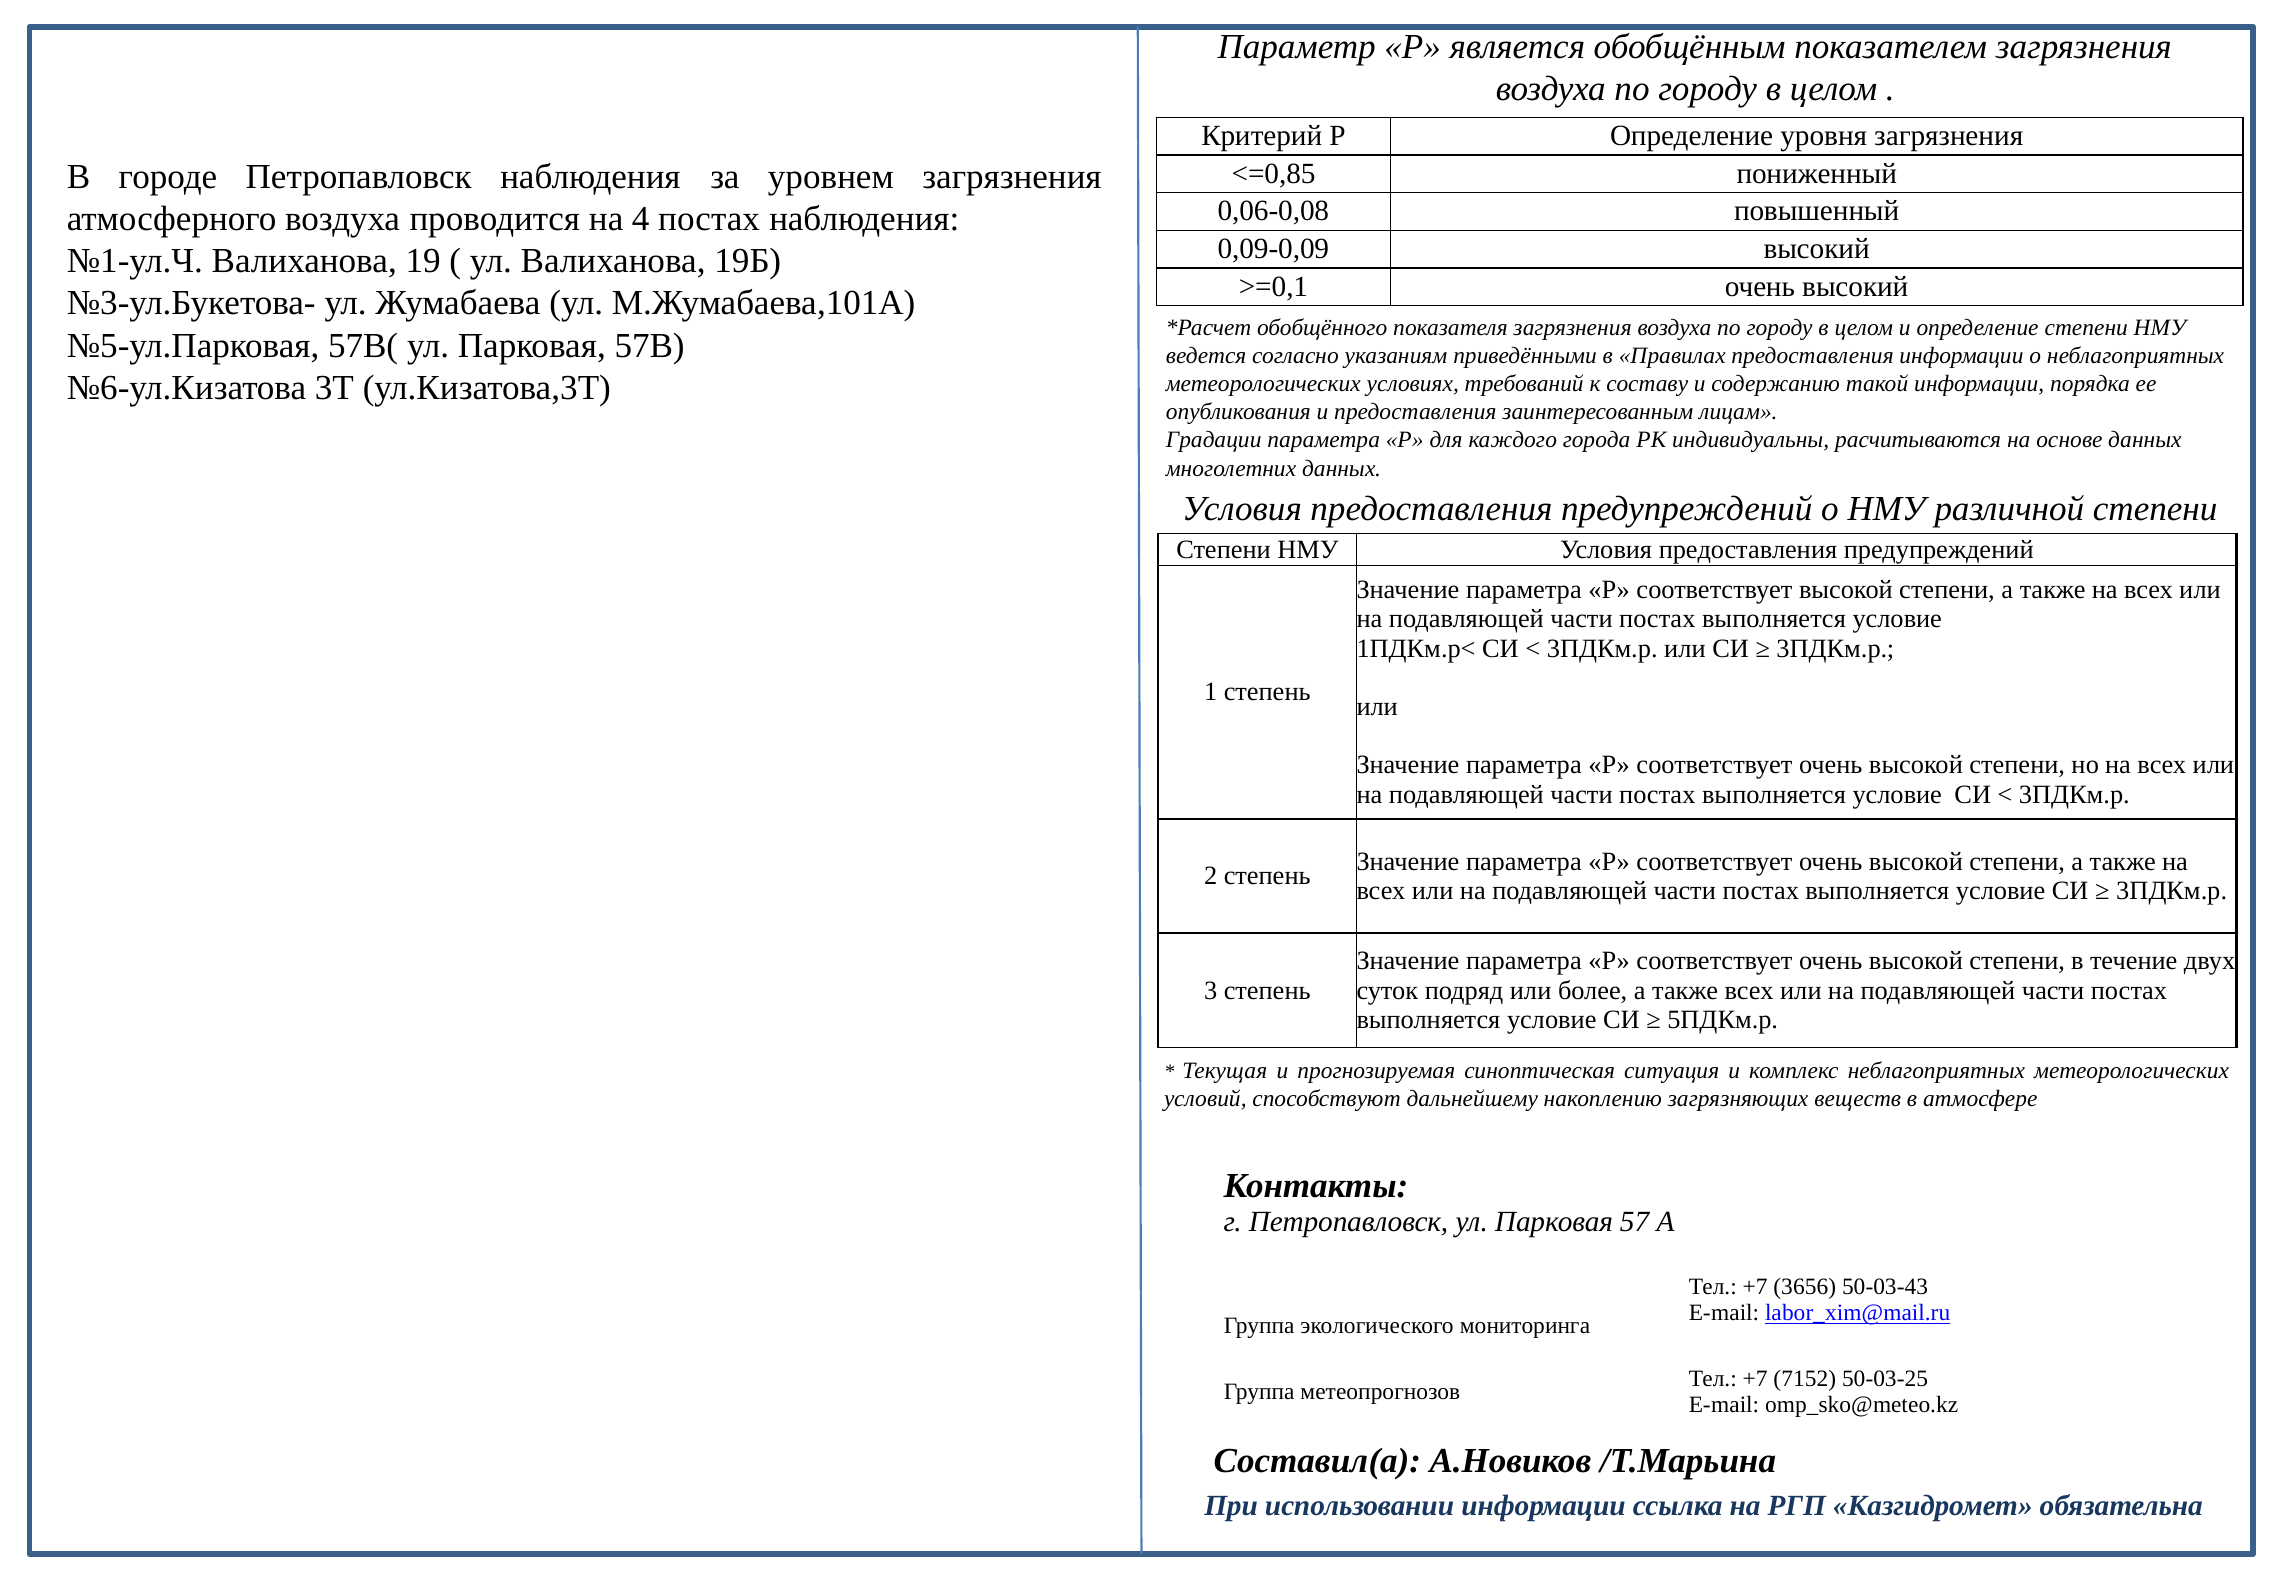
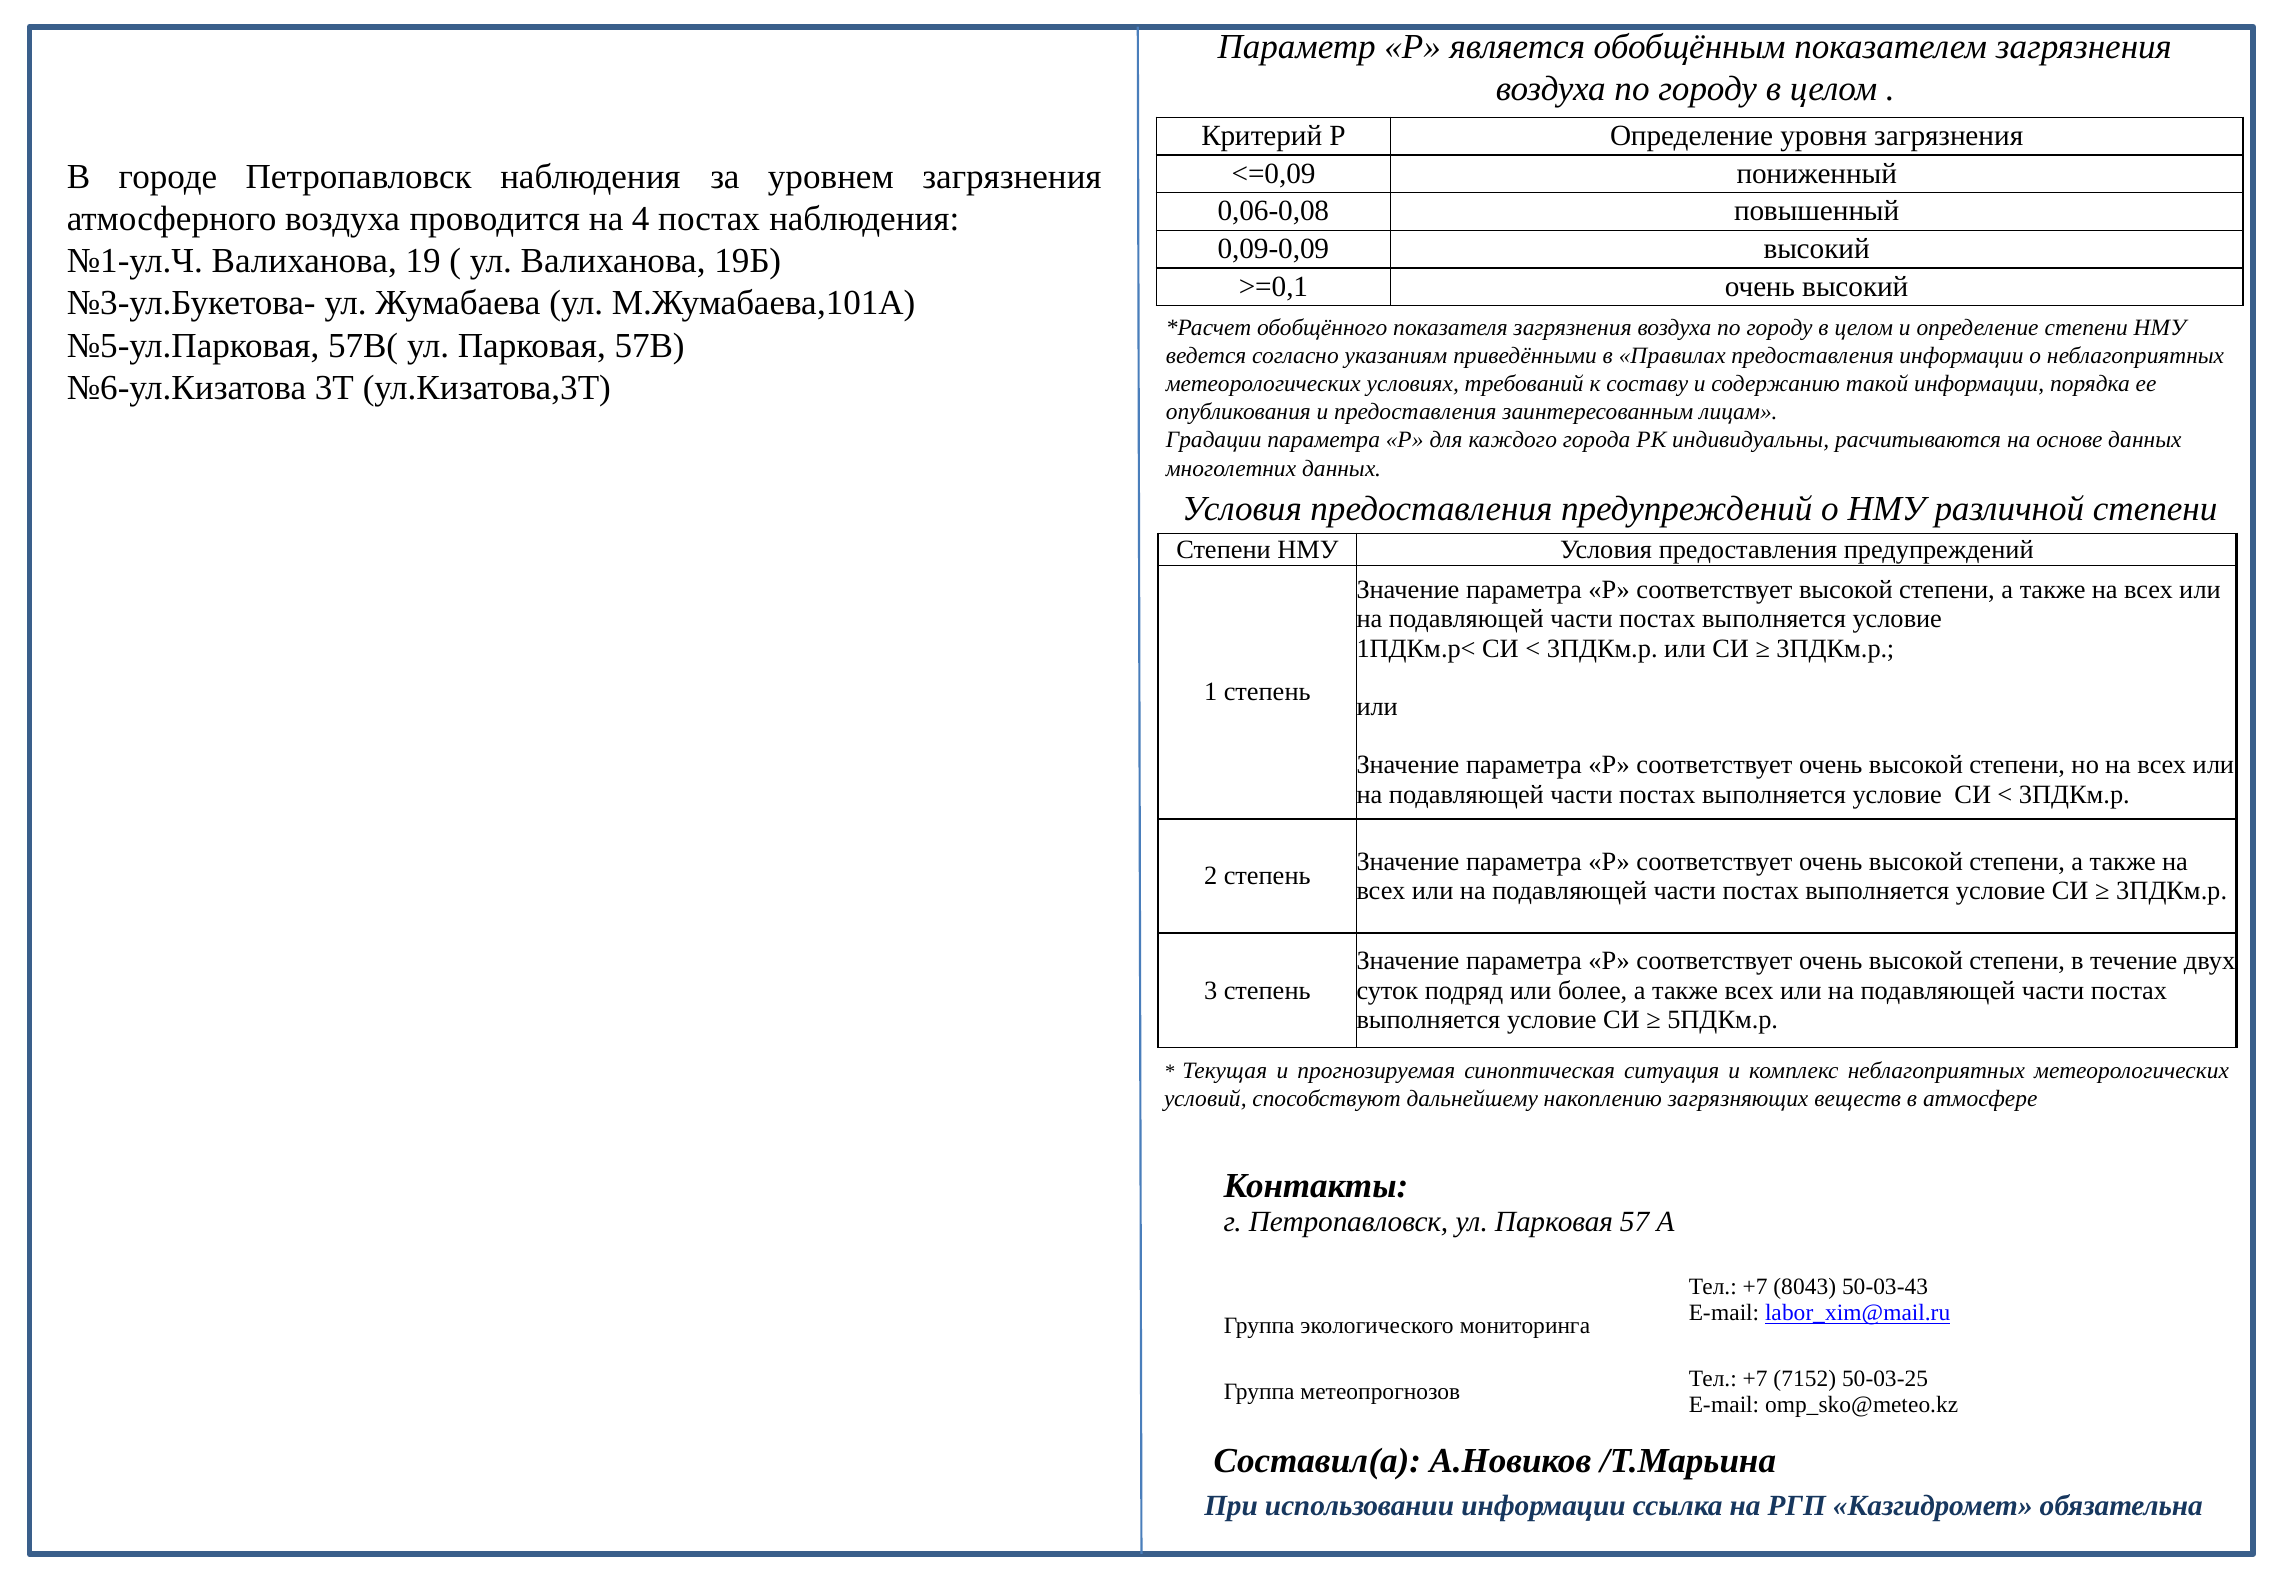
<=0,85: <=0,85 -> <=0,09
3656: 3656 -> 8043
